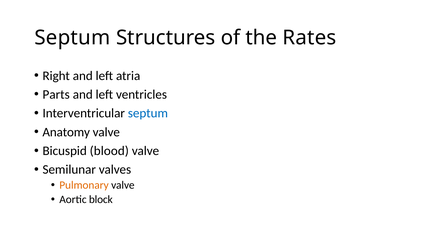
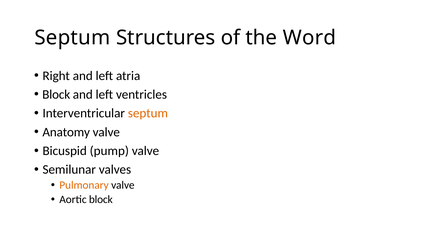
Rates: Rates -> Word
Parts at (56, 95): Parts -> Block
septum at (148, 113) colour: blue -> orange
blood: blood -> pump
